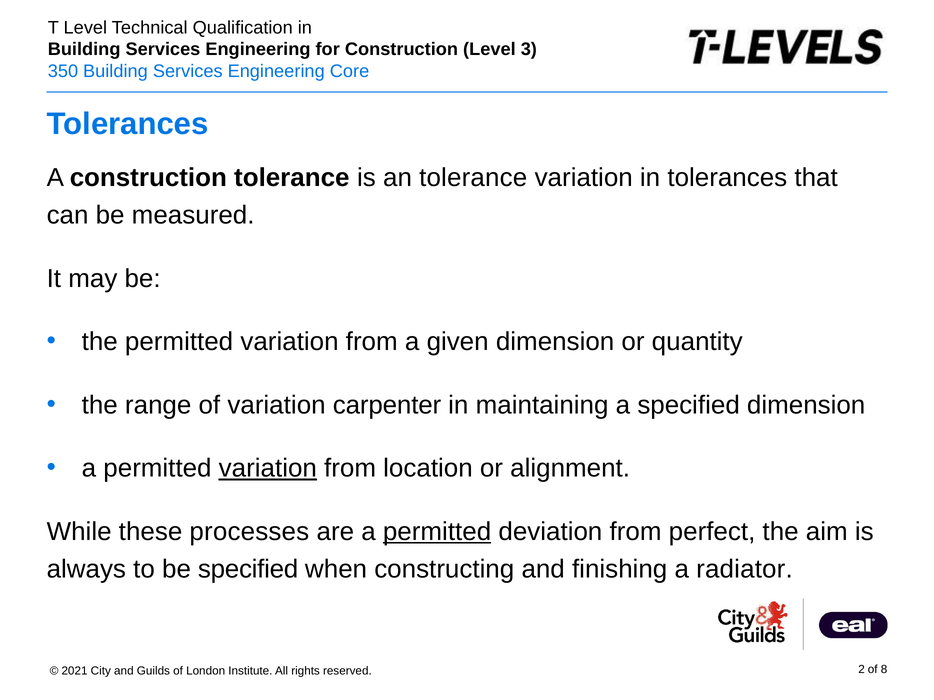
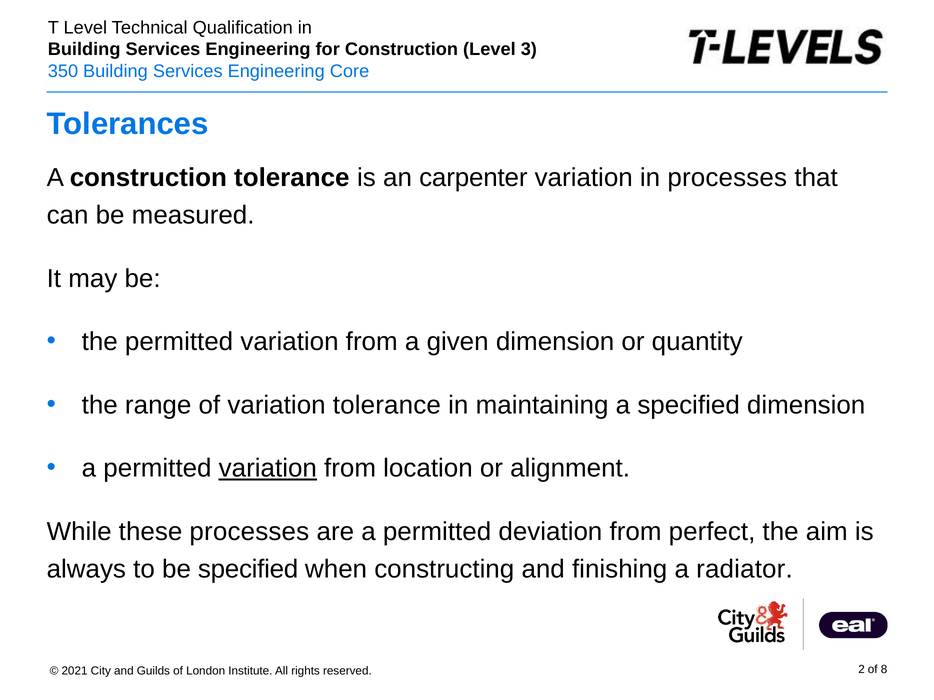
an tolerance: tolerance -> carpenter
in tolerances: tolerances -> processes
variation carpenter: carpenter -> tolerance
permitted at (437, 532) underline: present -> none
